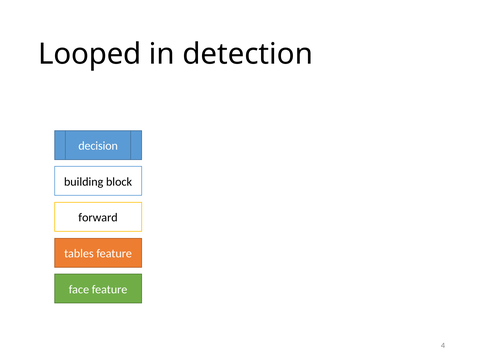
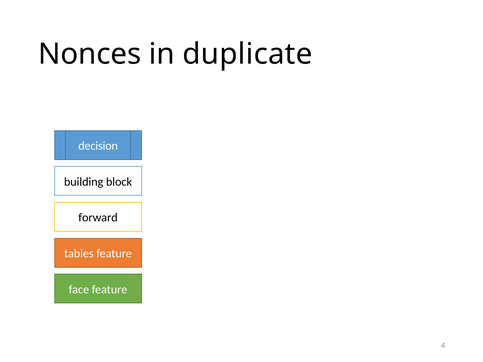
Looped: Looped -> Nonces
detection: detection -> duplicate
